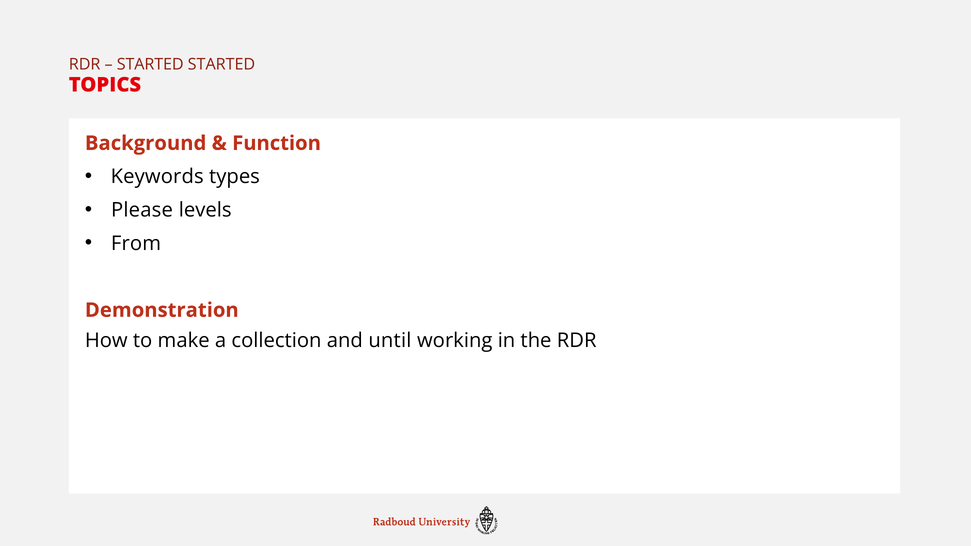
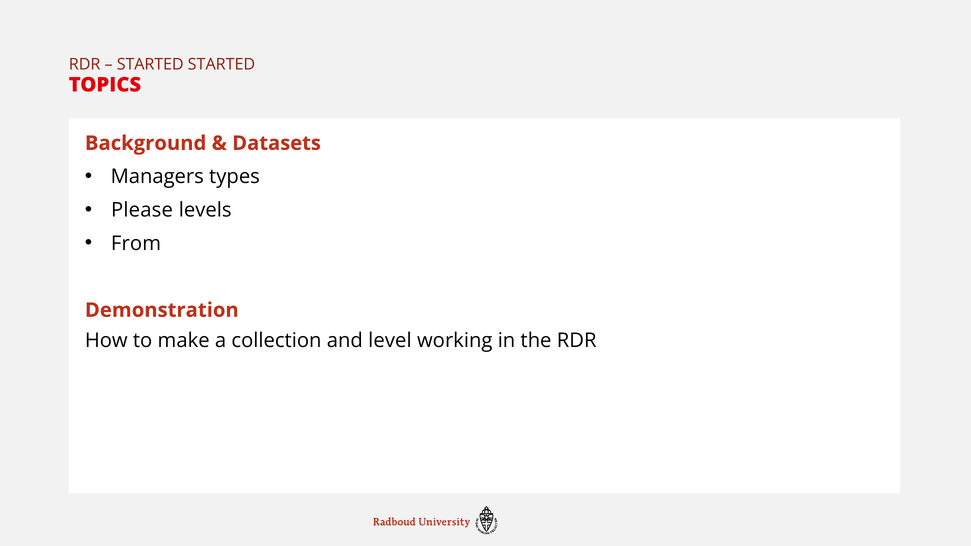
Function: Function -> Datasets
Keywords: Keywords -> Managers
until: until -> level
